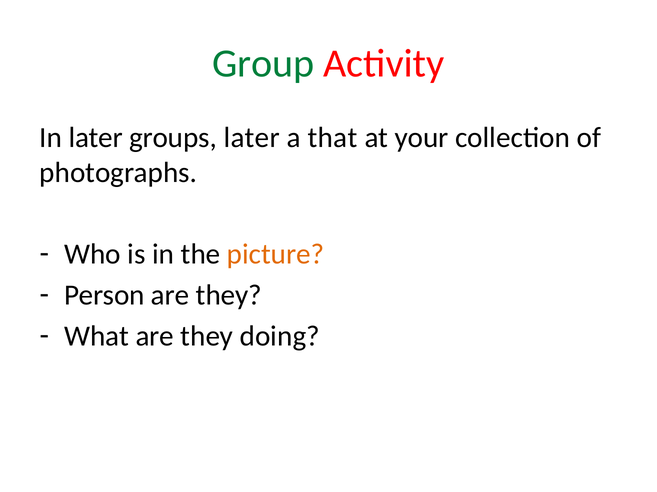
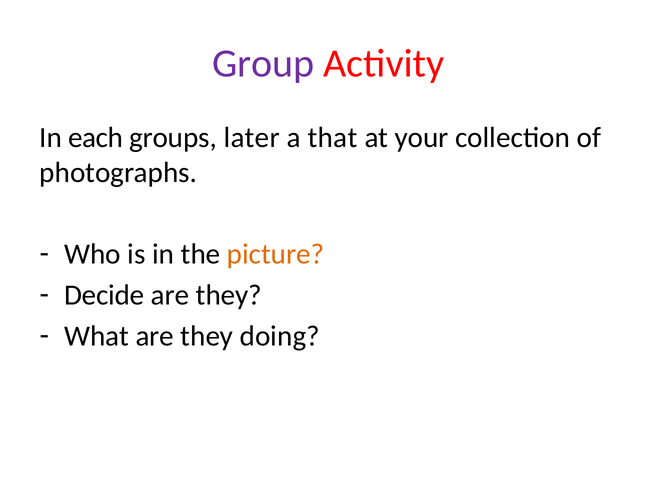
Group colour: green -> purple
In later: later -> each
Person: Person -> Decide
